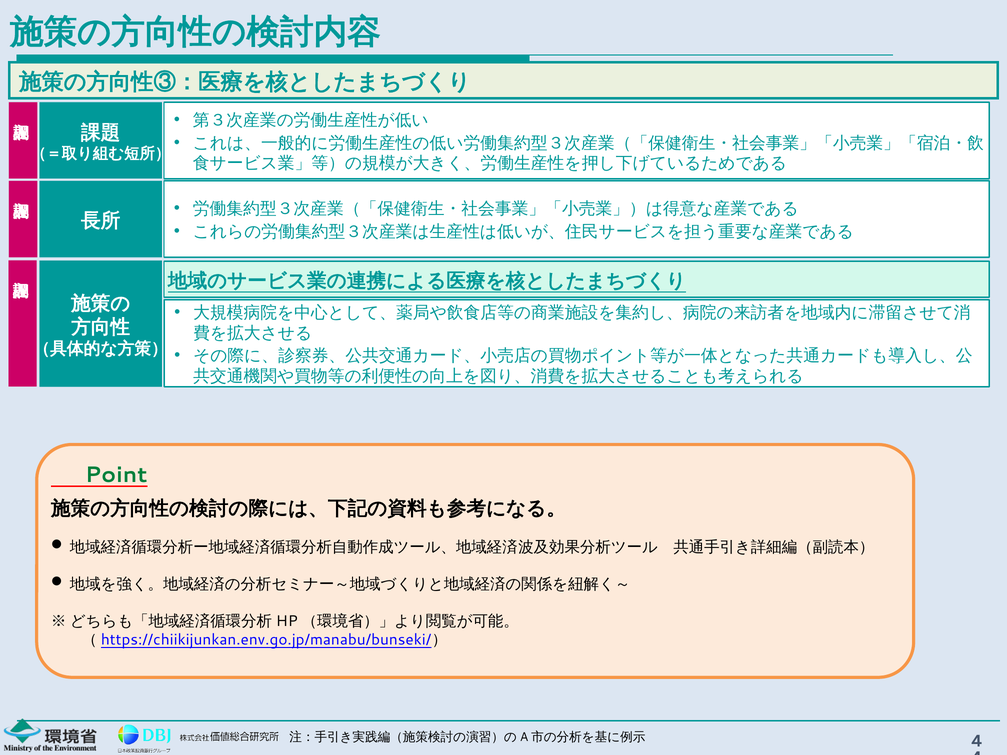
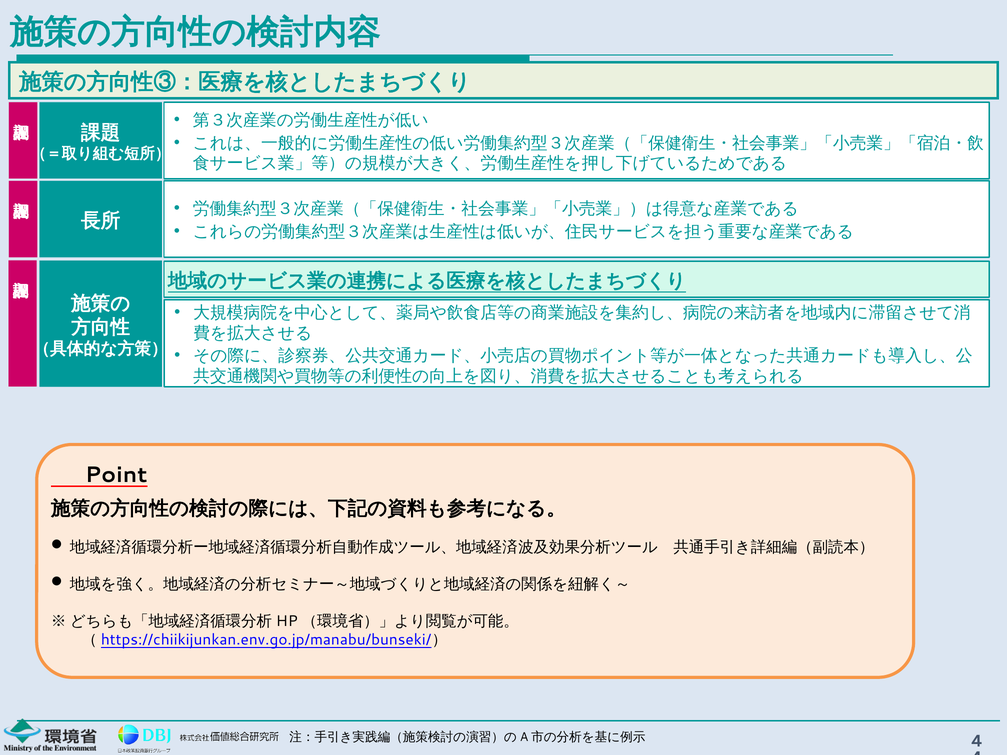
Point colour: green -> black
